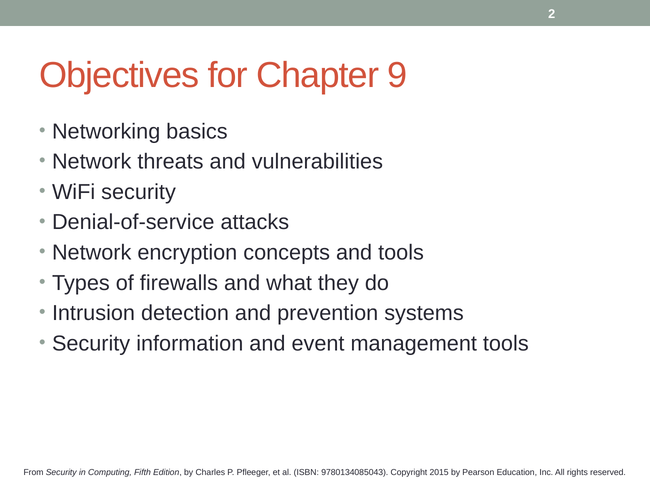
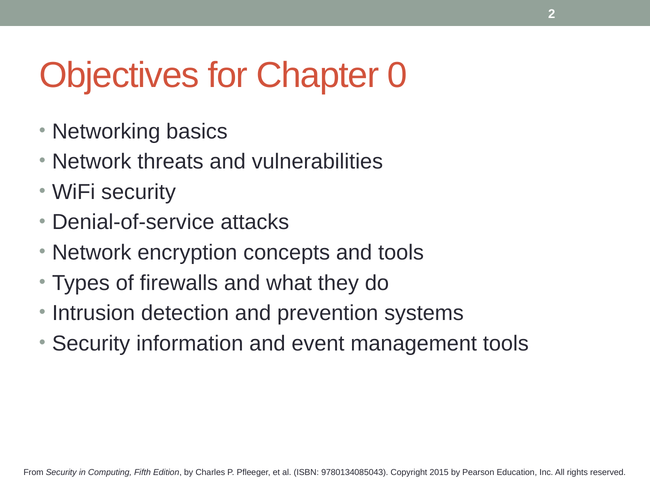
9: 9 -> 0
